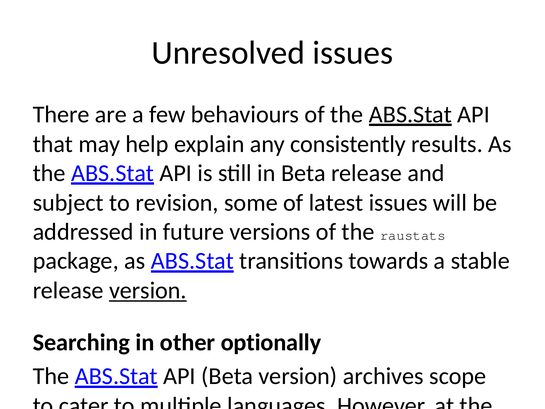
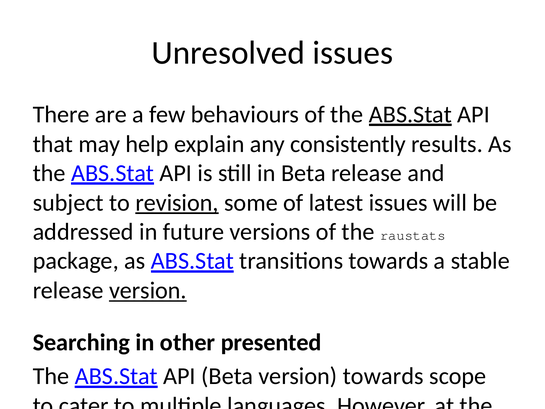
revision underline: none -> present
optionally: optionally -> presented
version archives: archives -> towards
